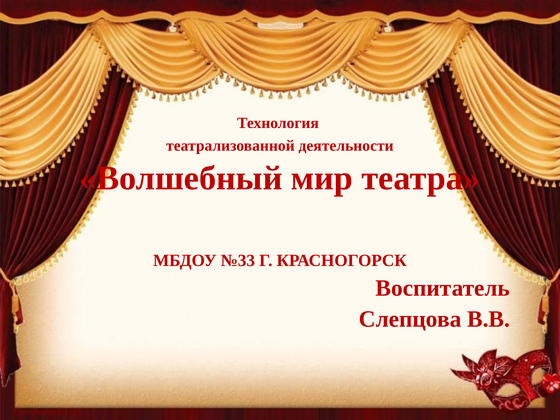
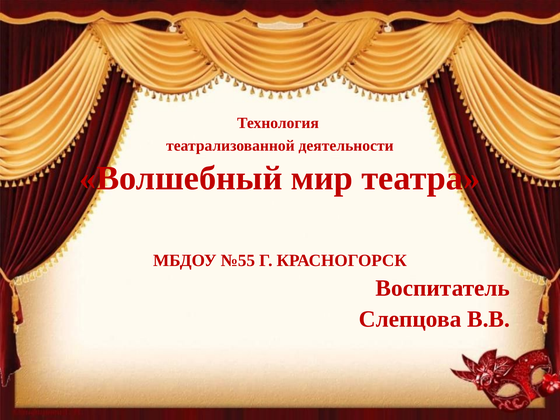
№33: №33 -> №55
